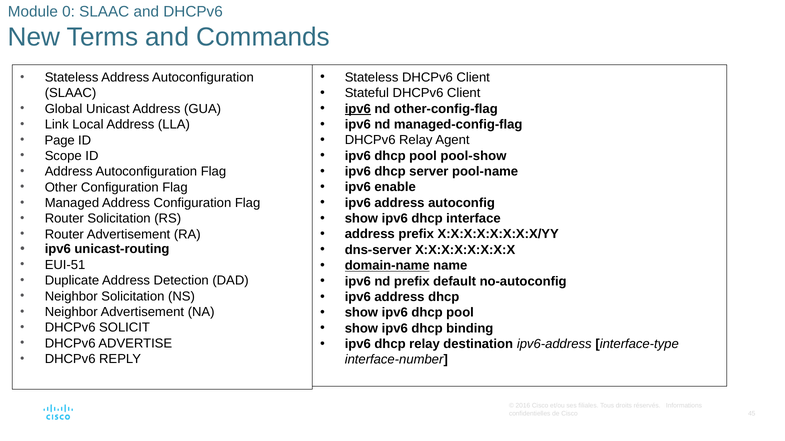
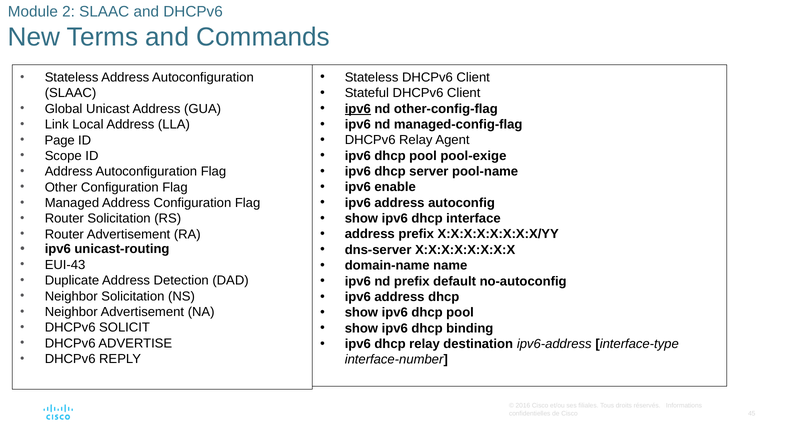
0: 0 -> 2
pool-show: pool-show -> pool-exige
EUI-51: EUI-51 -> EUI-43
domain-name underline: present -> none
